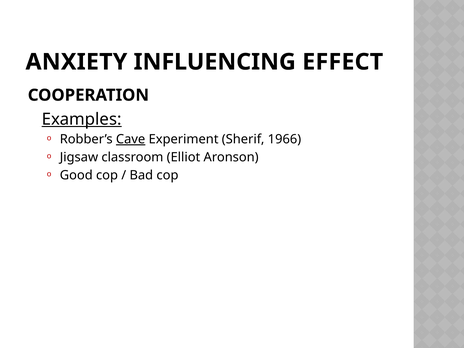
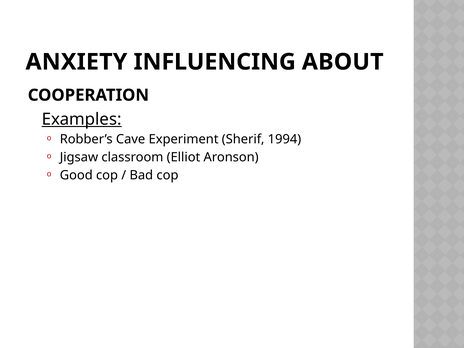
EFFECT: EFFECT -> ABOUT
Cave underline: present -> none
1966: 1966 -> 1994
